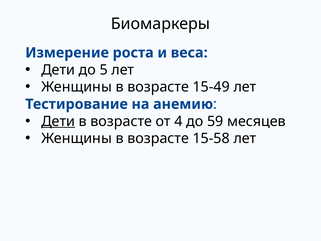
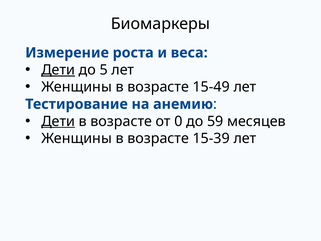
Дети at (58, 70) underline: none -> present
4: 4 -> 0
15-58: 15-58 -> 15-39
